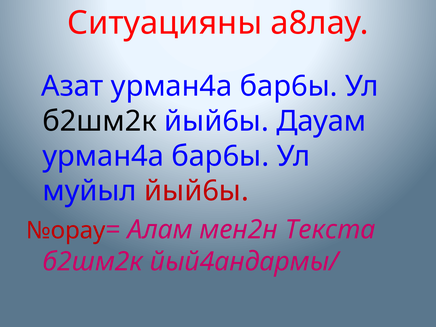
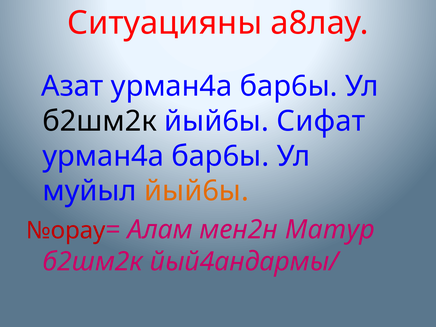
Дауам: Дауам -> Сифат
йый6ы at (197, 191) colour: red -> orange
Текста: Текста -> Матур
